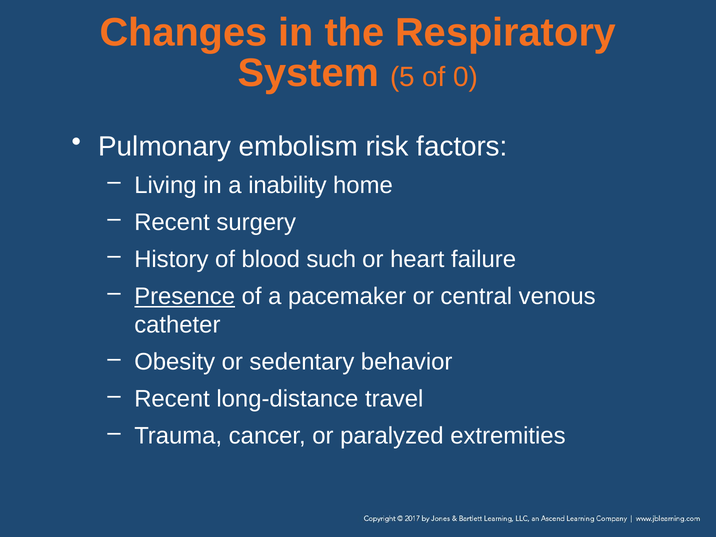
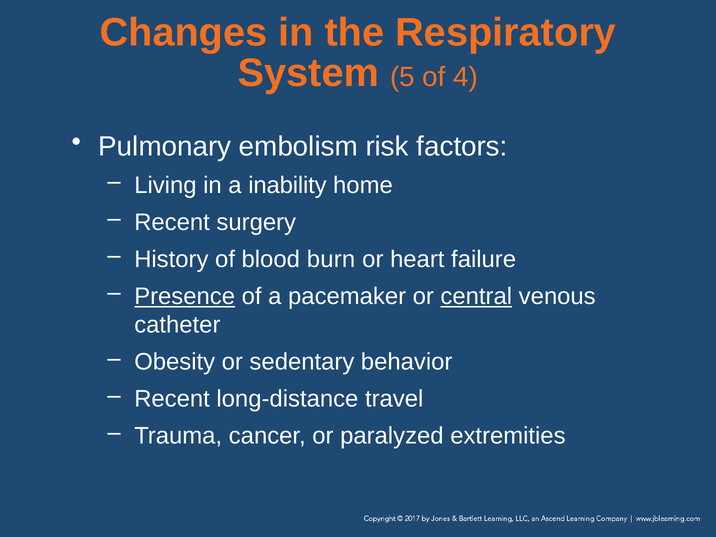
0: 0 -> 4
such: such -> burn
central underline: none -> present
